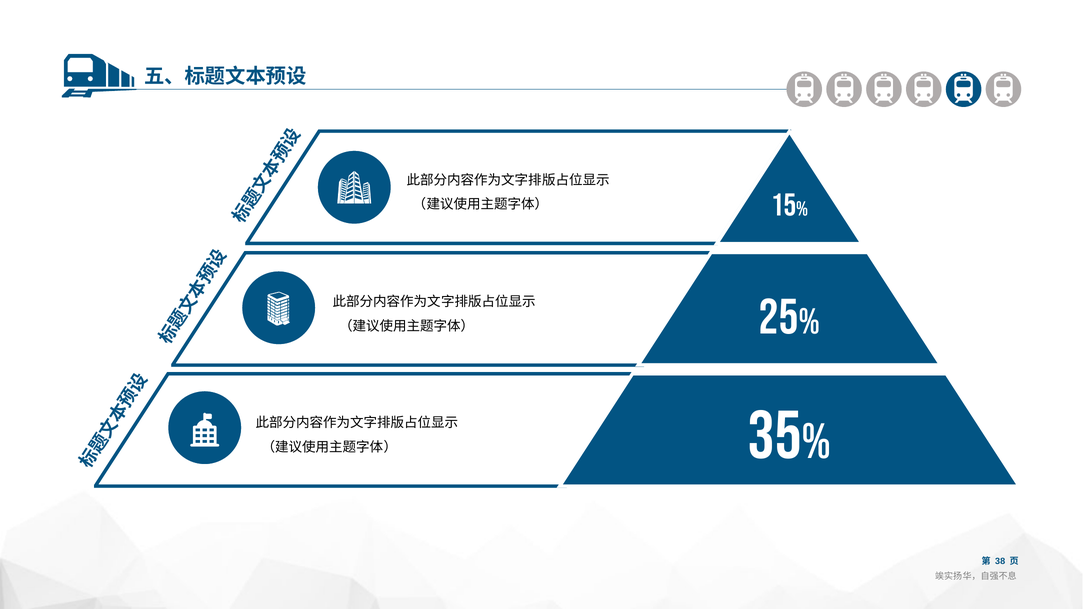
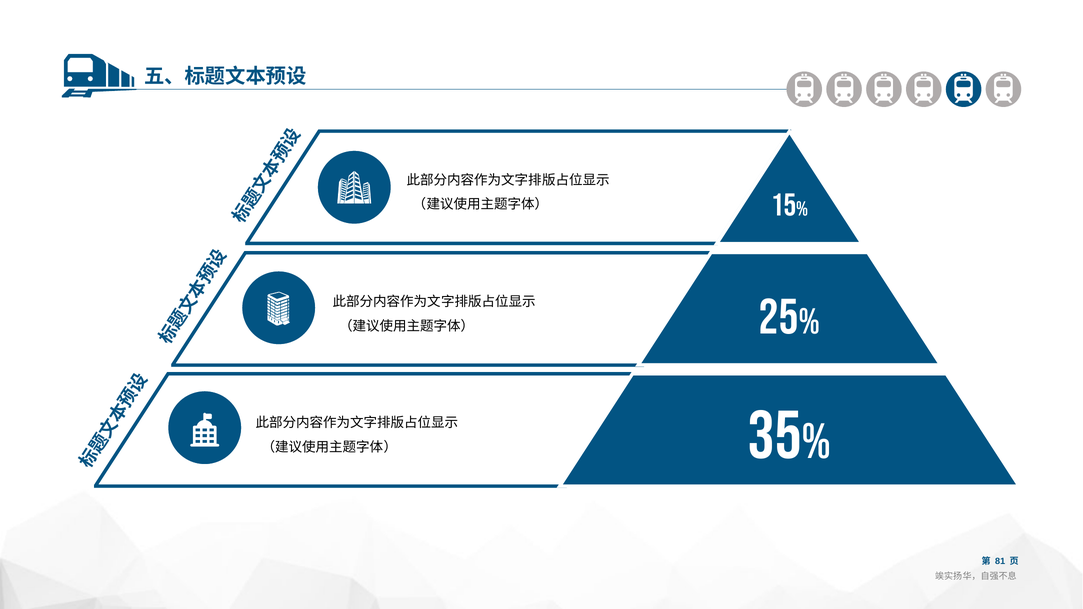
38: 38 -> 81
